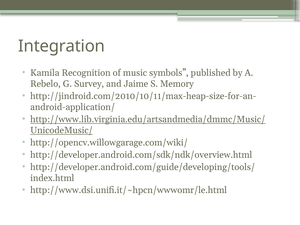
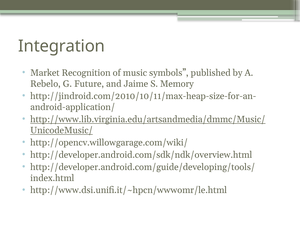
Kamila: Kamila -> Market
Survey: Survey -> Future
